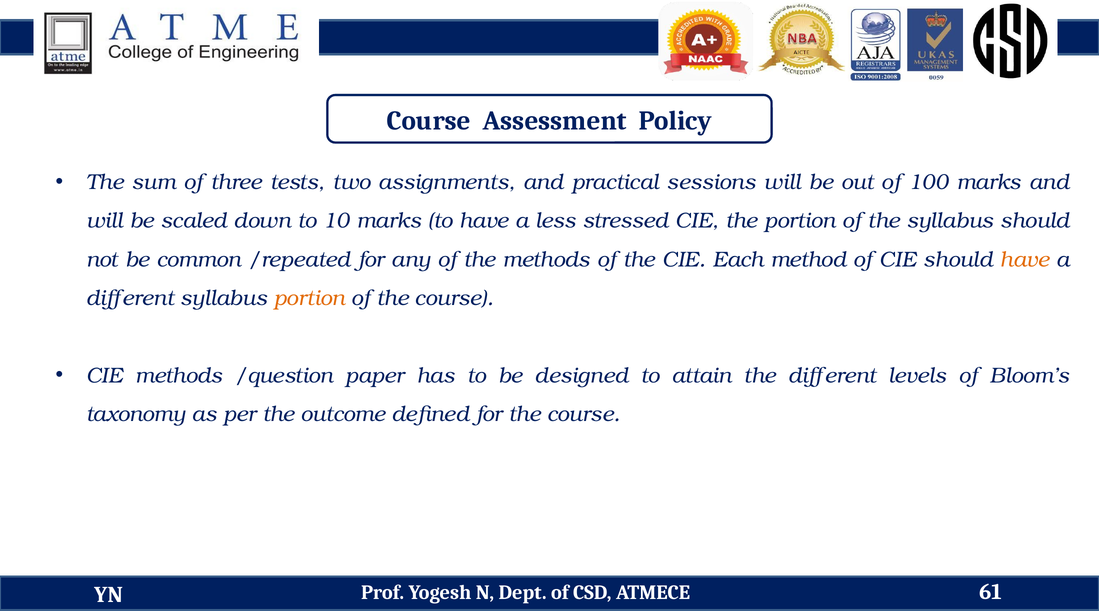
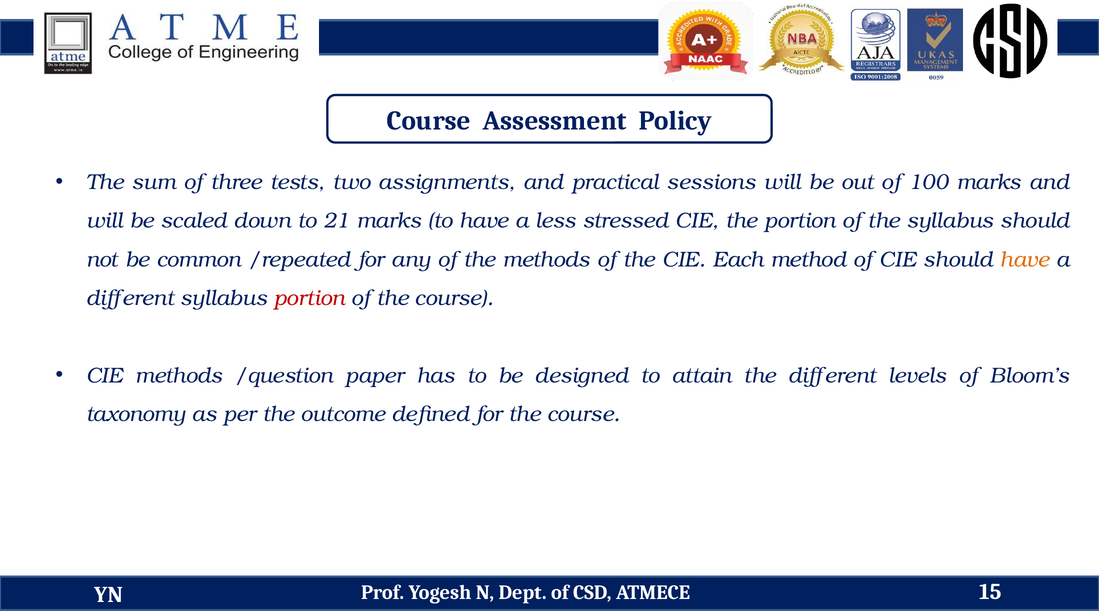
10: 10 -> 21
portion at (309, 298) colour: orange -> red
61: 61 -> 15
